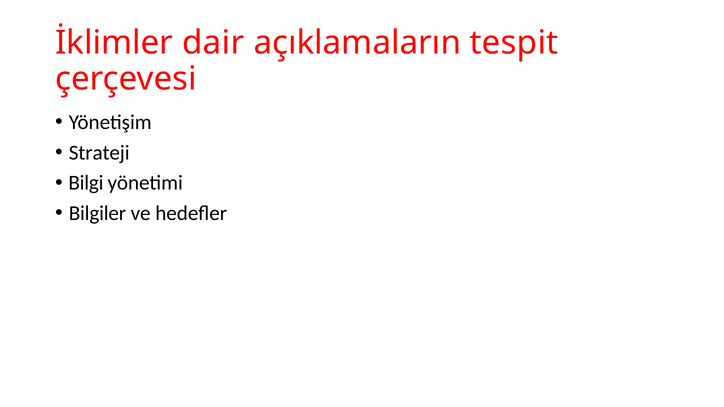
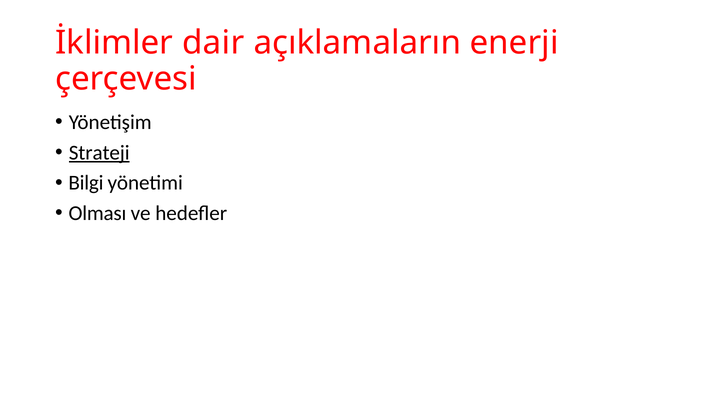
tespit: tespit -> enerji
Strateji underline: none -> present
Bilgiler: Bilgiler -> Olması
